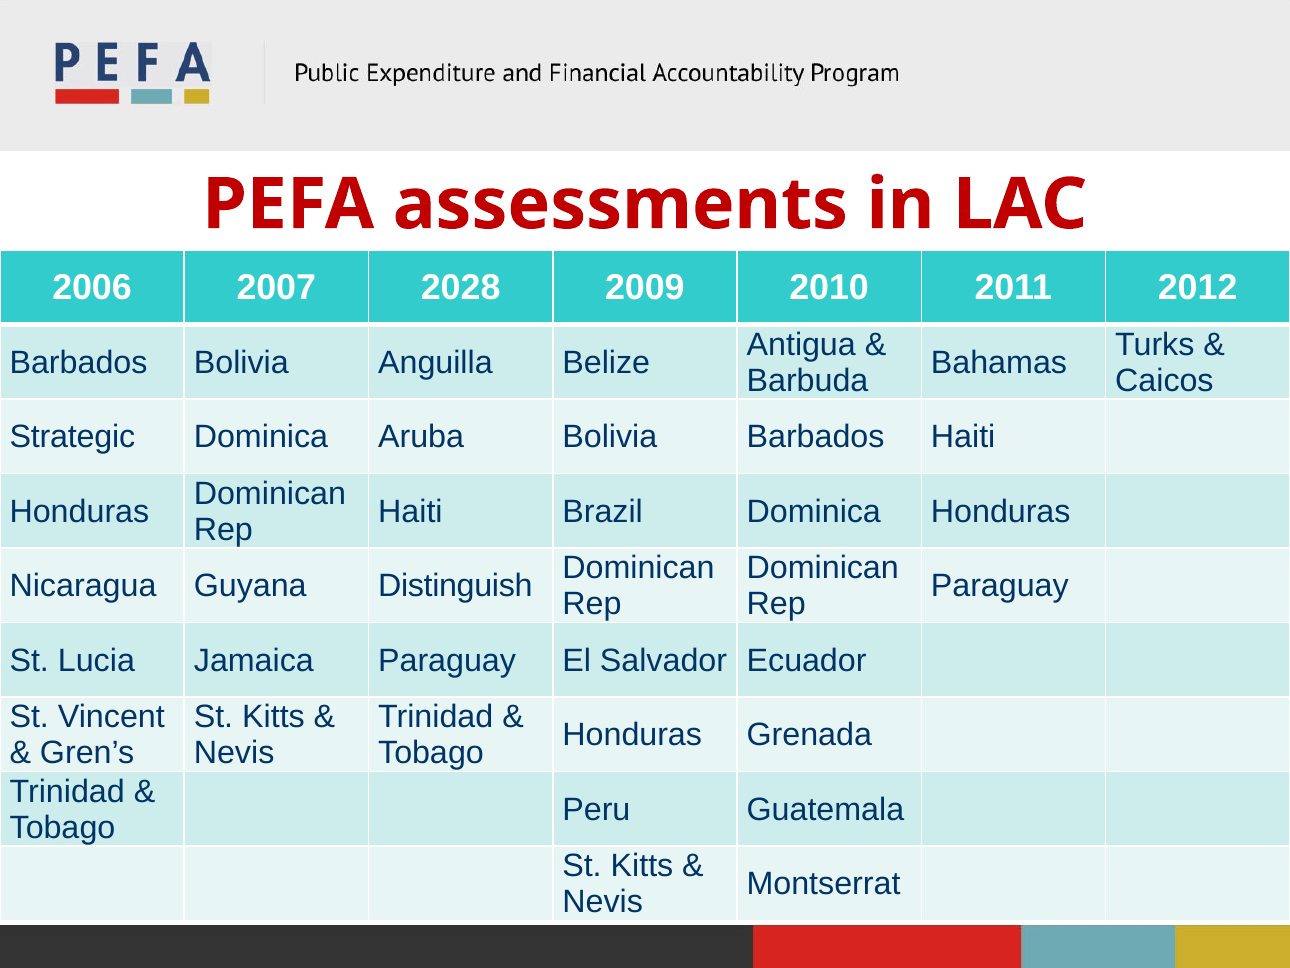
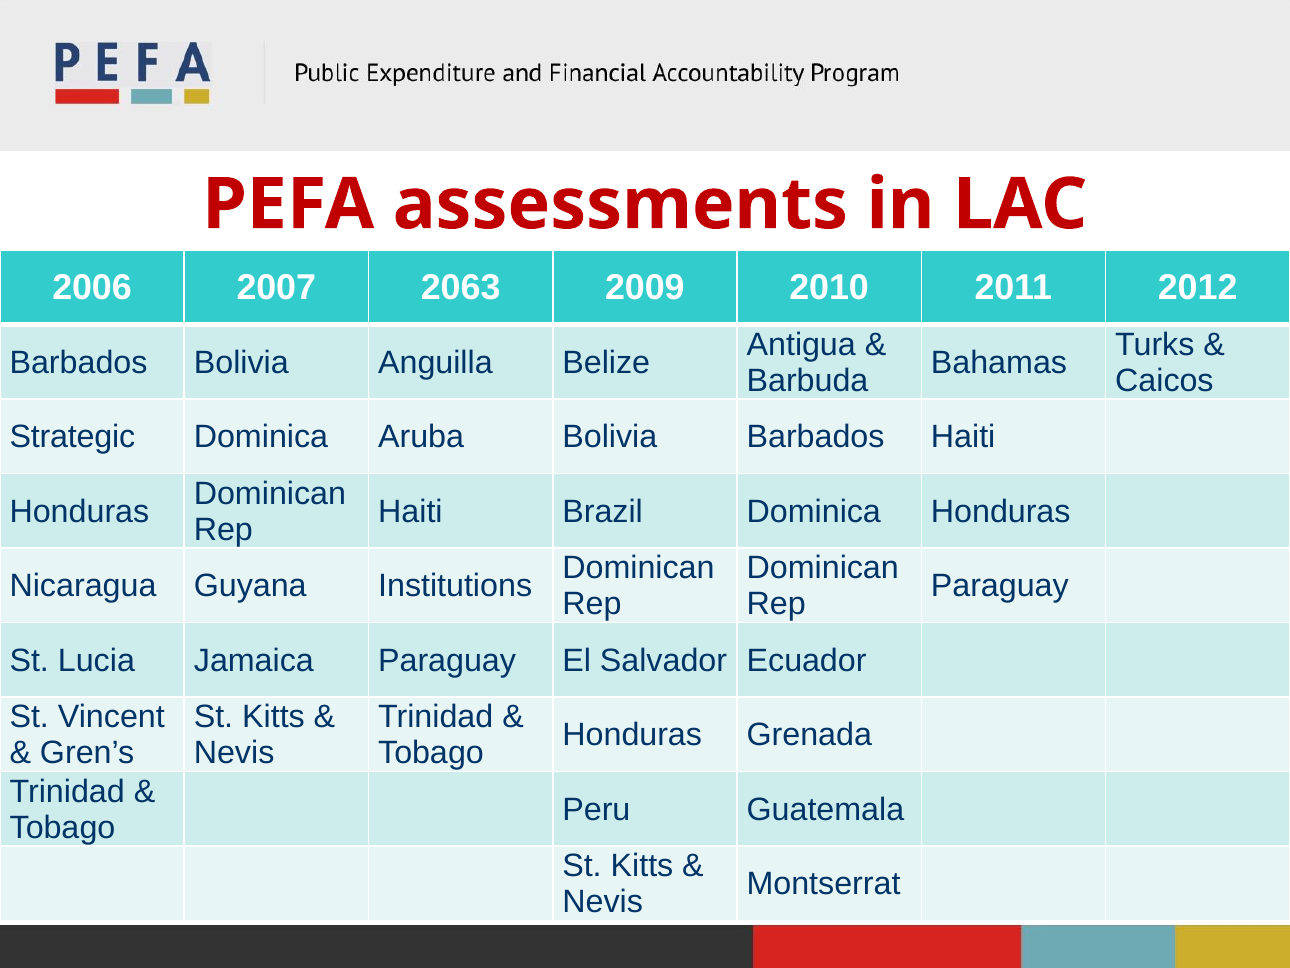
2028: 2028 -> 2063
Distinguish: Distinguish -> Institutions
